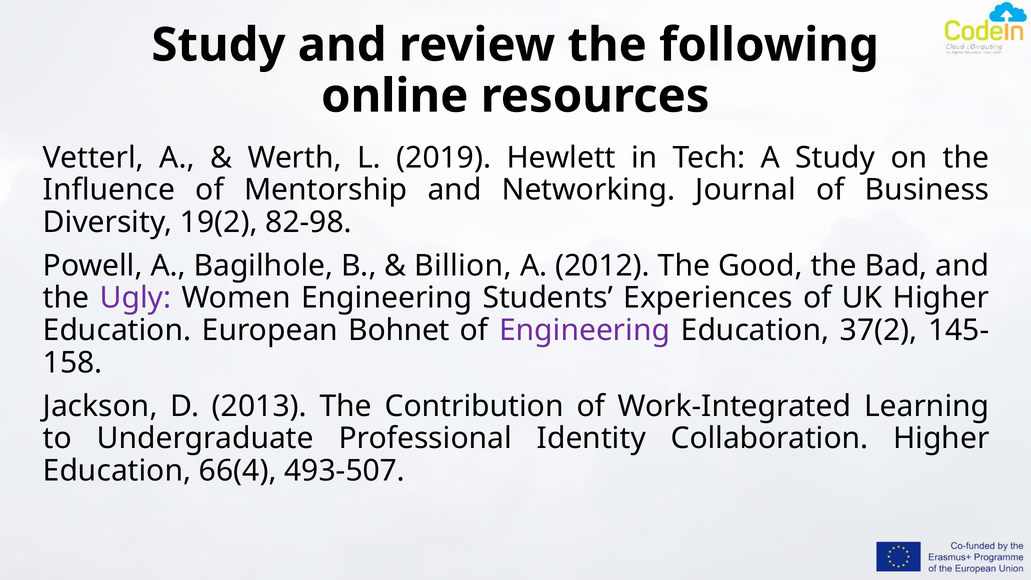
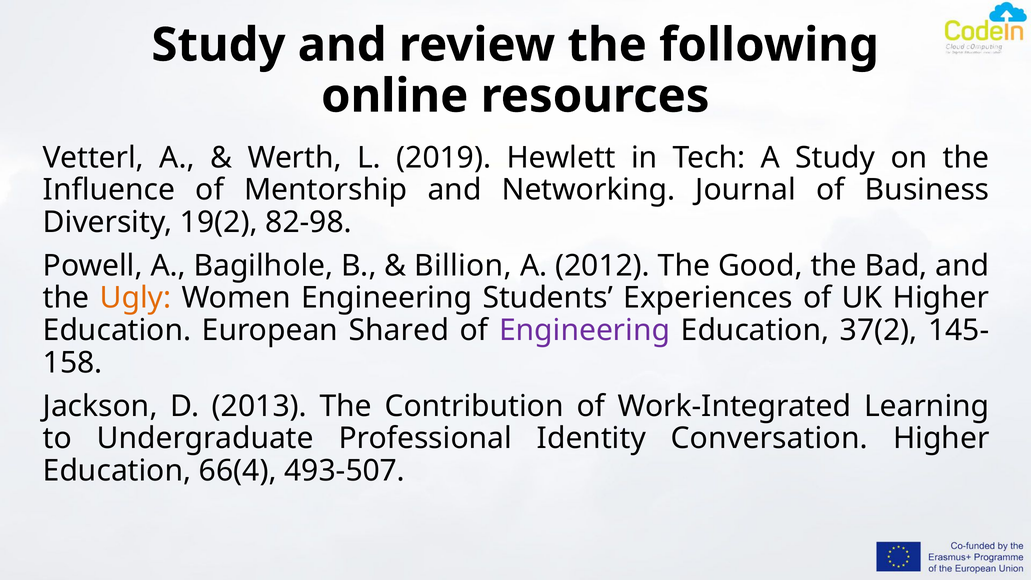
Ugly colour: purple -> orange
Bohnet: Bohnet -> Shared
Collaboration: Collaboration -> Conversation
